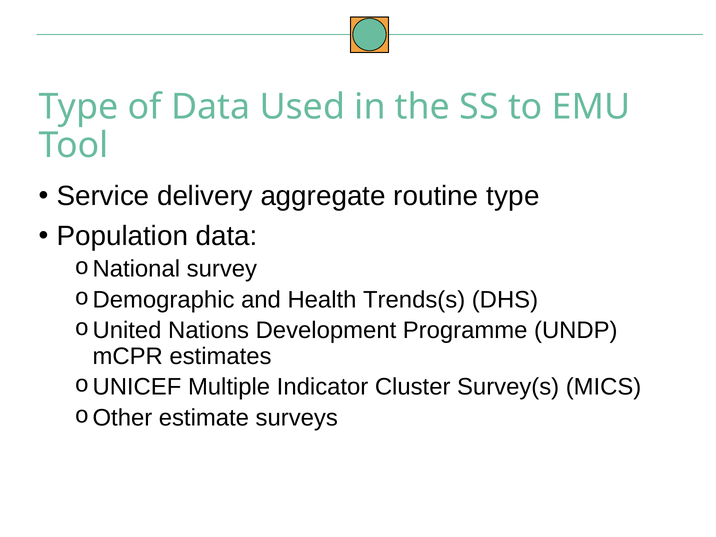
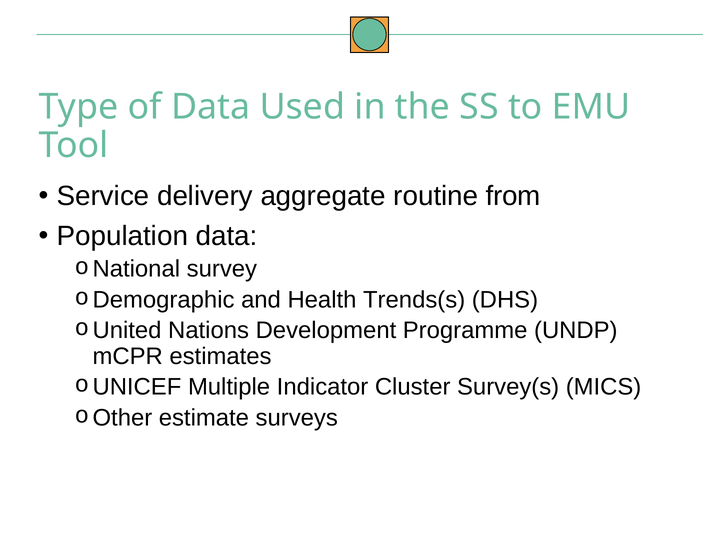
routine type: type -> from
